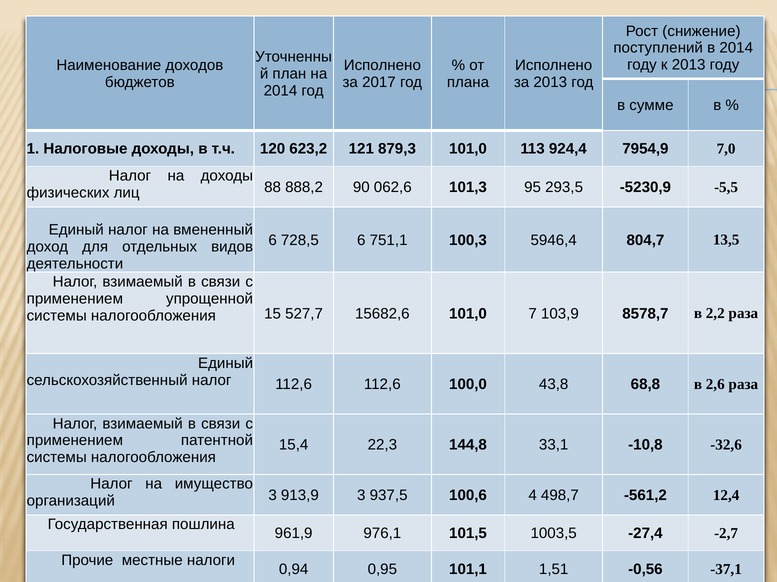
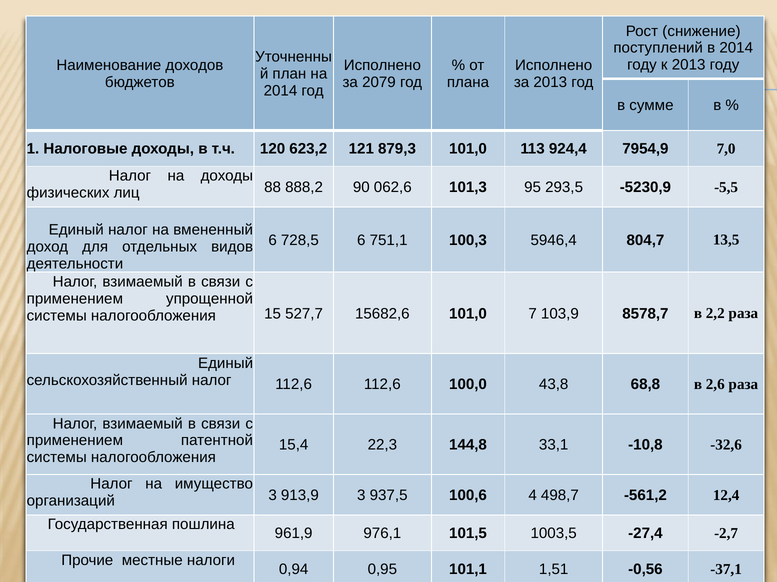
2017: 2017 -> 2079
